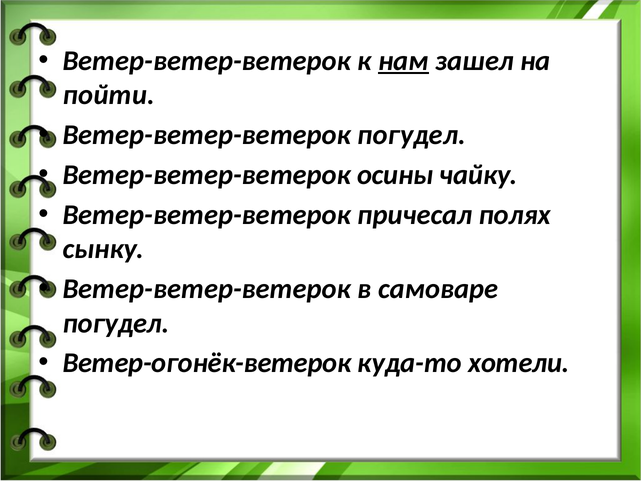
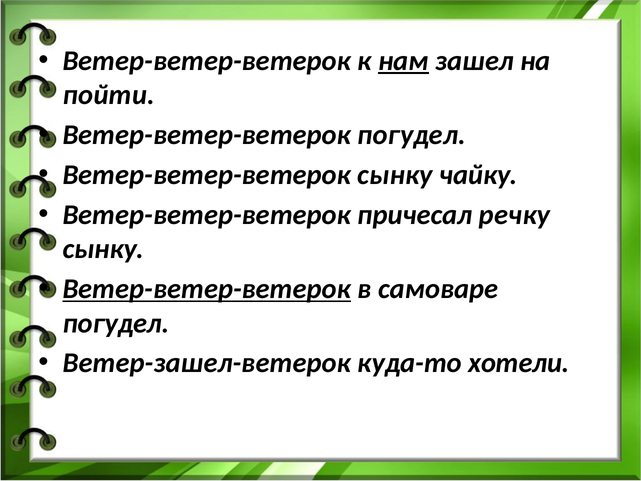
Ветер-ветер-ветерок осины: осины -> сынку
полях: полях -> речку
Ветер-ветер-ветерок at (207, 289) underline: none -> present
Ветер-огонёк-ветерок: Ветер-огонёк-ветерок -> Ветер-зашел-ветерок
